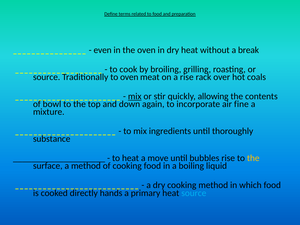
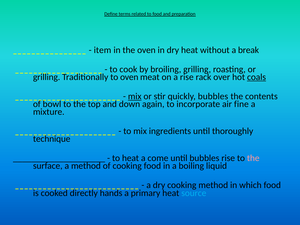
even: even -> item
source at (47, 77): source -> grilling
coals underline: none -> present
quickly allowing: allowing -> bubbles
substance: substance -> technique
move: move -> come
the at (253, 158) colour: yellow -> pink
